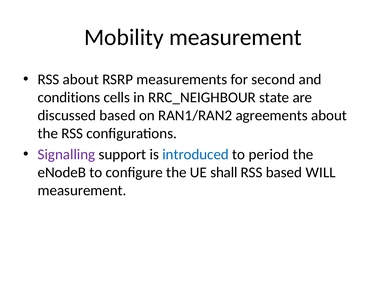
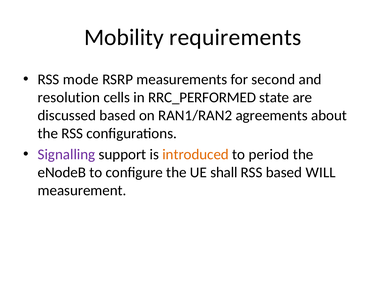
Mobility measurement: measurement -> requirements
RSS about: about -> mode
conditions: conditions -> resolution
RRC_NEIGHBOUR: RRC_NEIGHBOUR -> RRC_PERFORMED
introduced colour: blue -> orange
